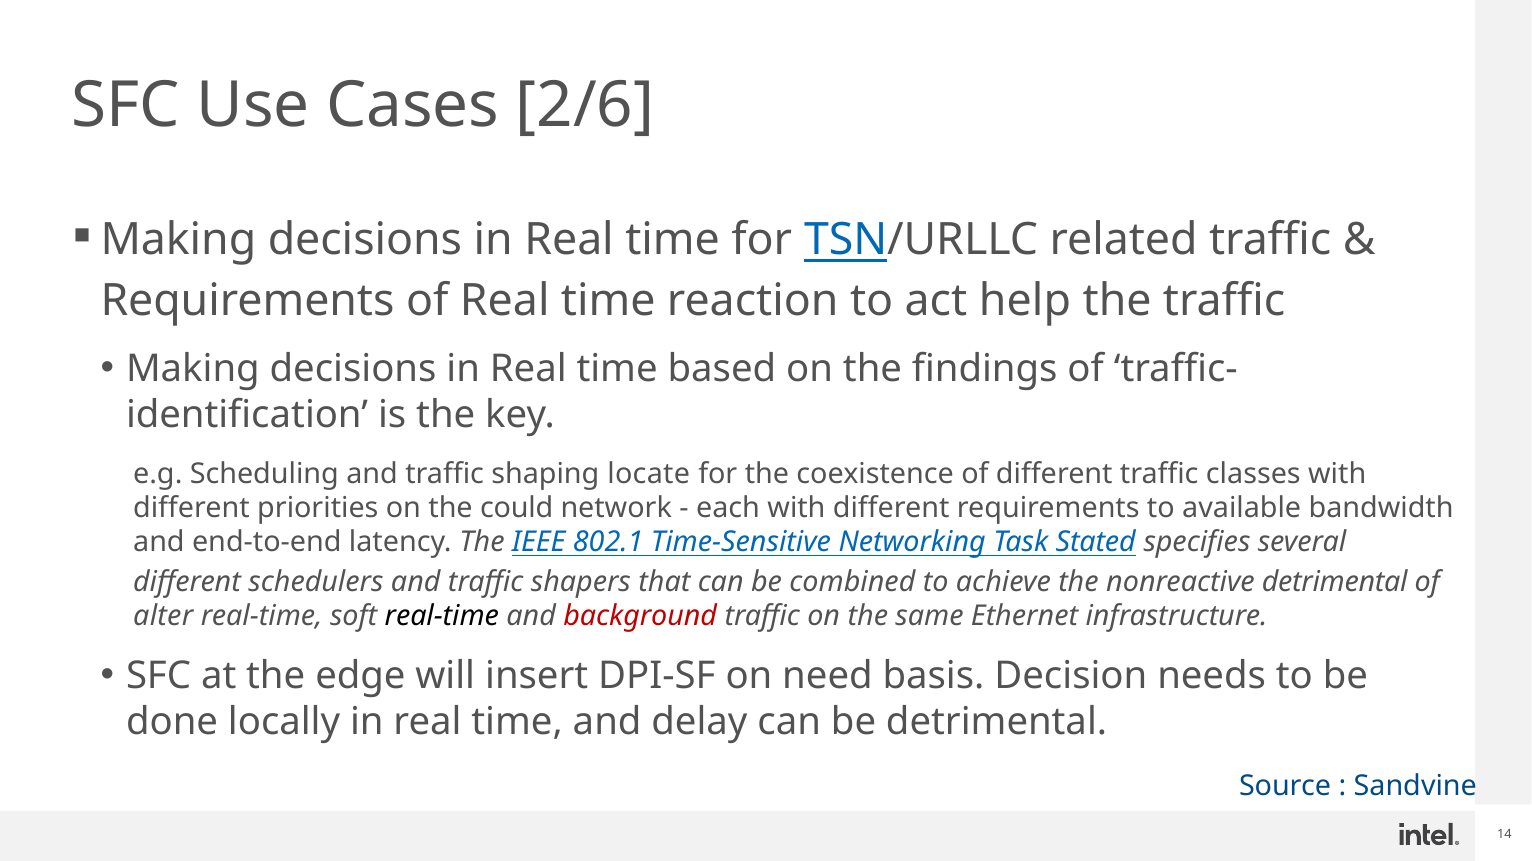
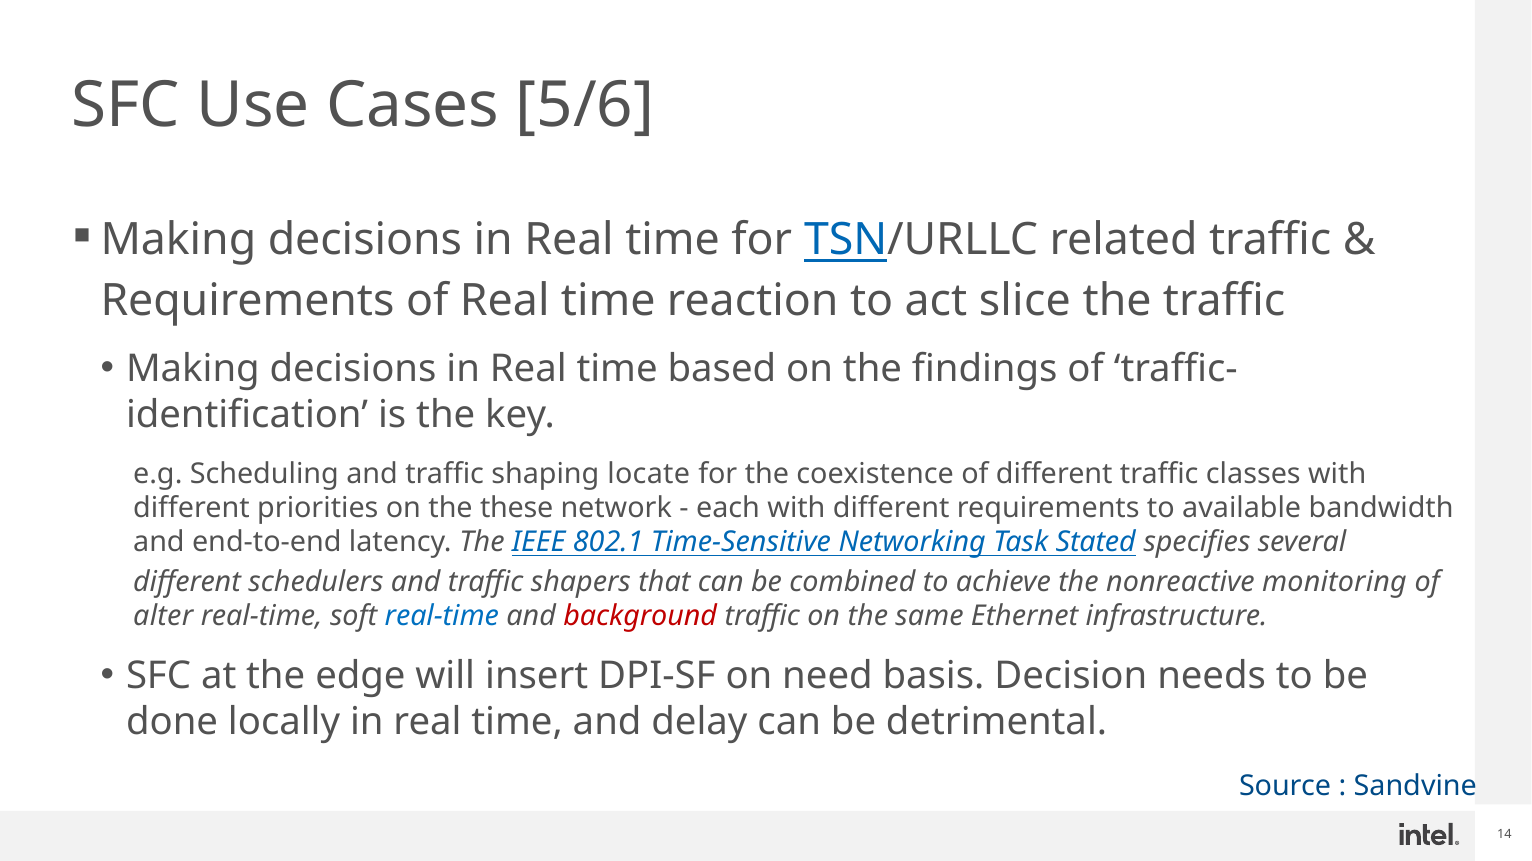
2/6: 2/6 -> 5/6
help: help -> slice
could: could -> these
nonreactive detrimental: detrimental -> monitoring
real-time at (442, 617) colour: black -> blue
